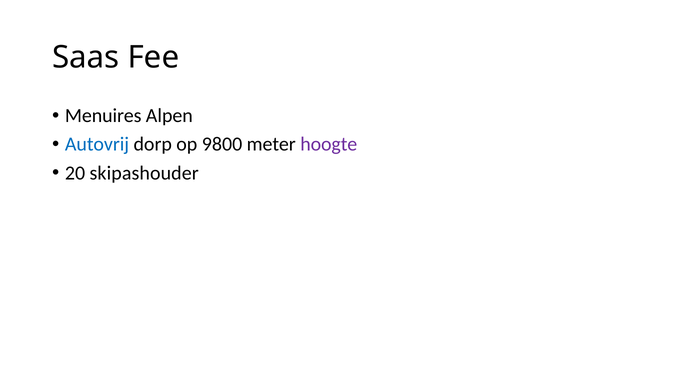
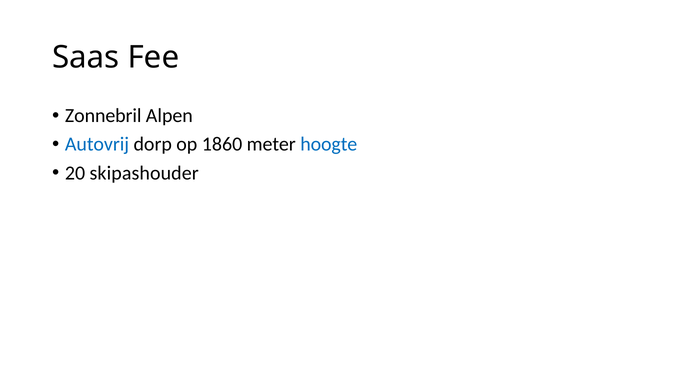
Menuires: Menuires -> Zonnebril
9800: 9800 -> 1860
hoogte colour: purple -> blue
